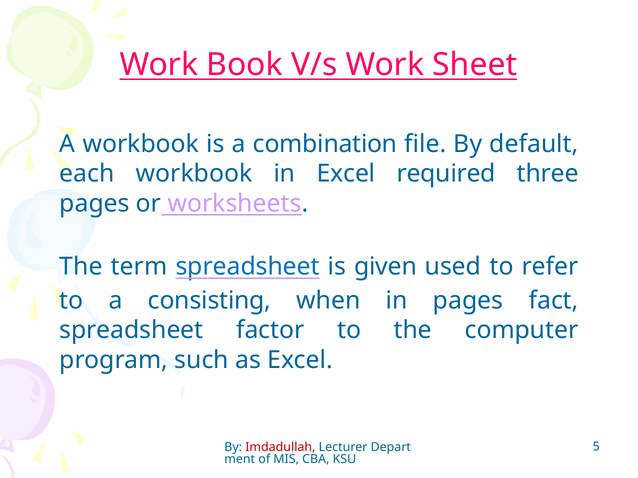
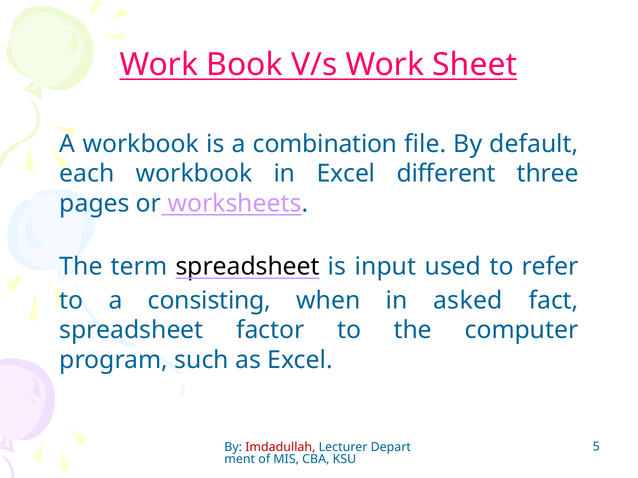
required: required -> different
spreadsheet at (248, 267) colour: blue -> black
given: given -> input
in pages: pages -> asked
